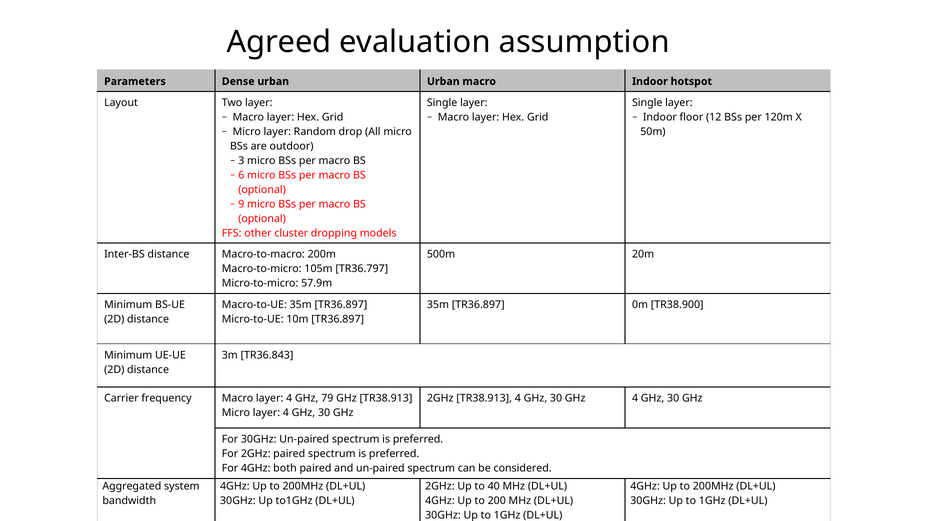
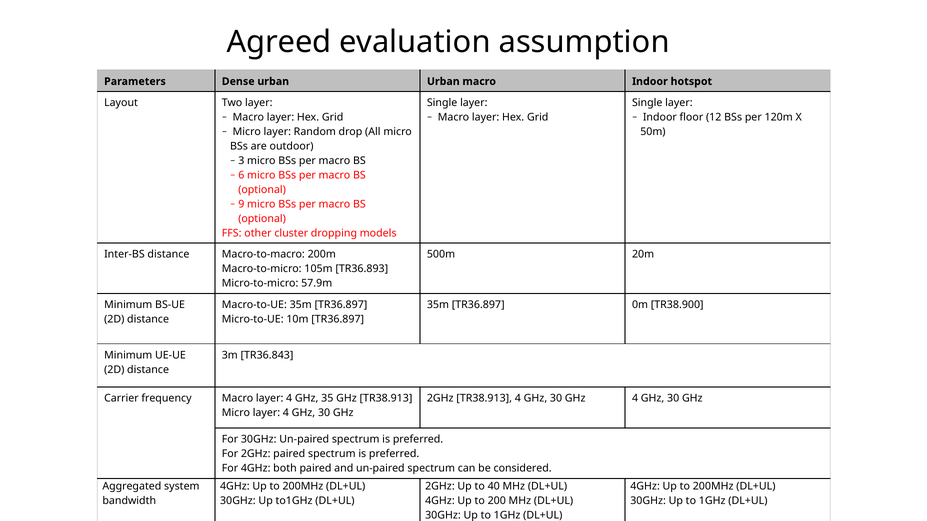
TR36.797: TR36.797 -> TR36.893
79: 79 -> 35
